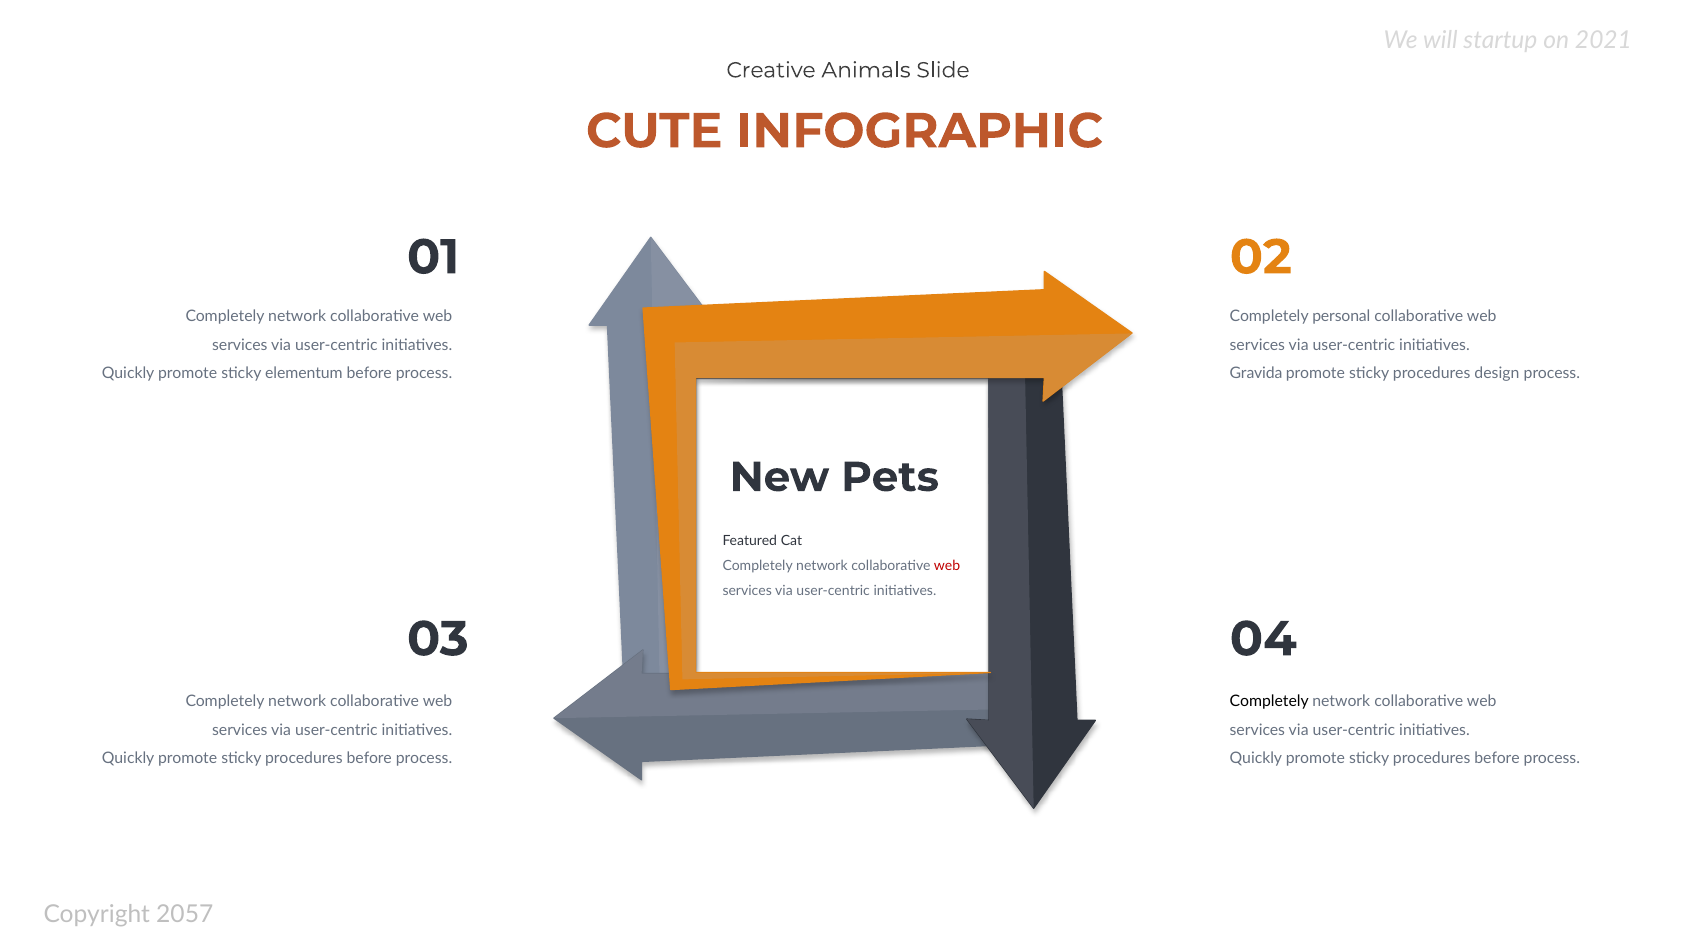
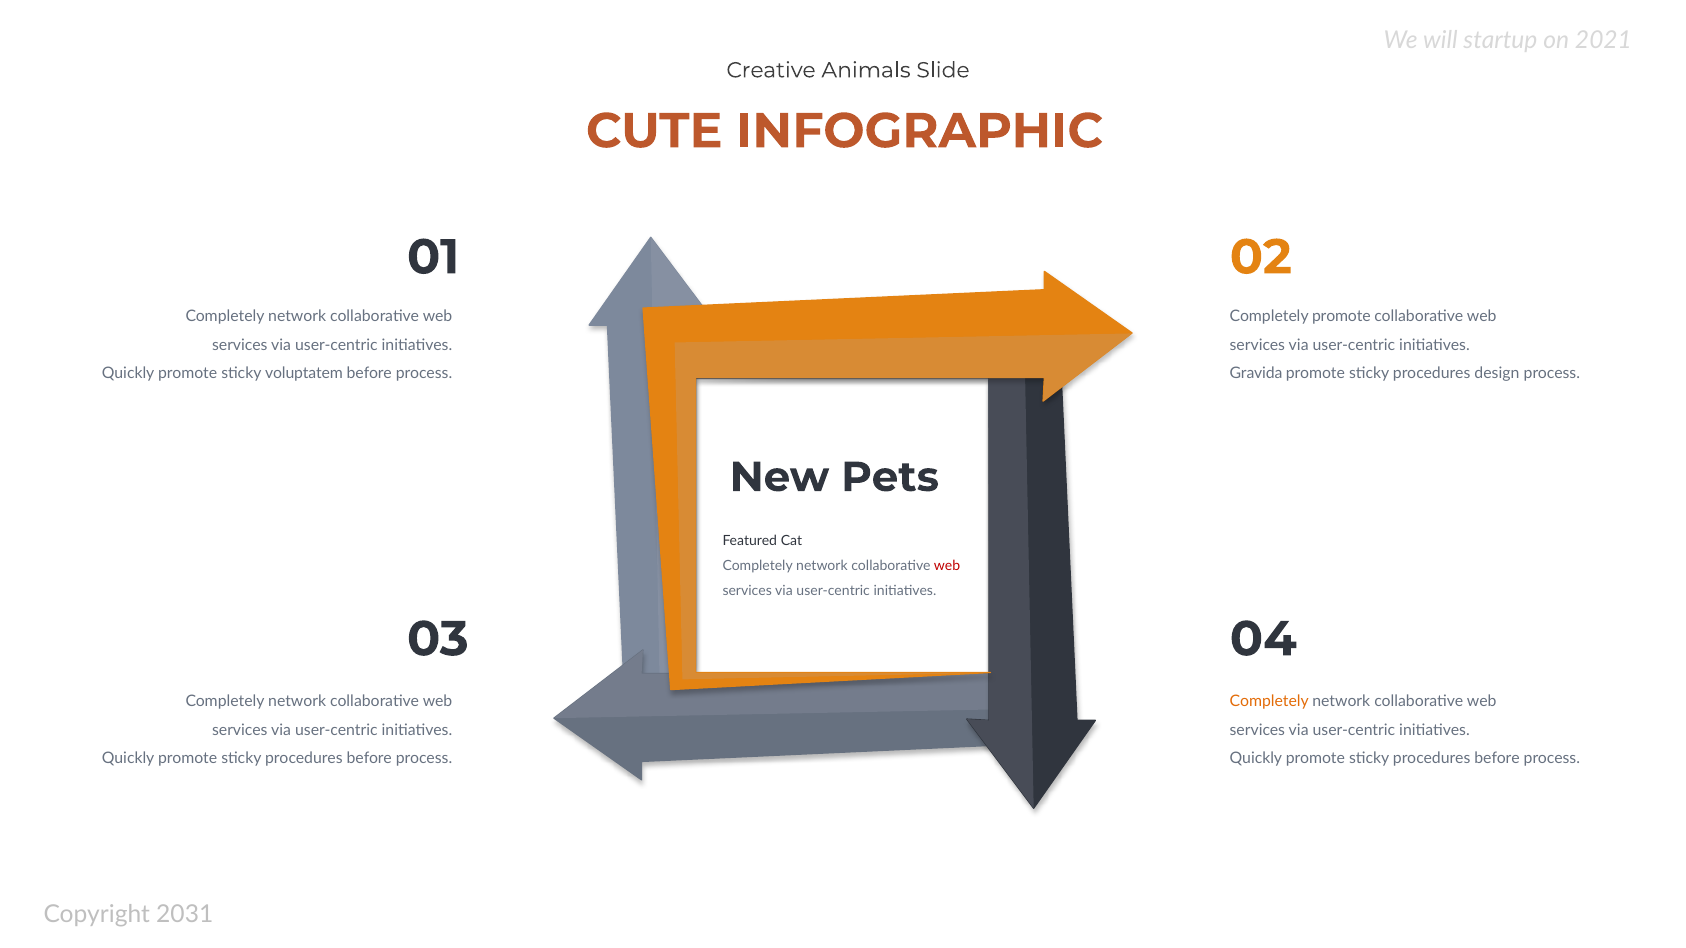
Completely personal: personal -> promote
elementum: elementum -> voluptatem
Completely at (1269, 702) colour: black -> orange
2057: 2057 -> 2031
